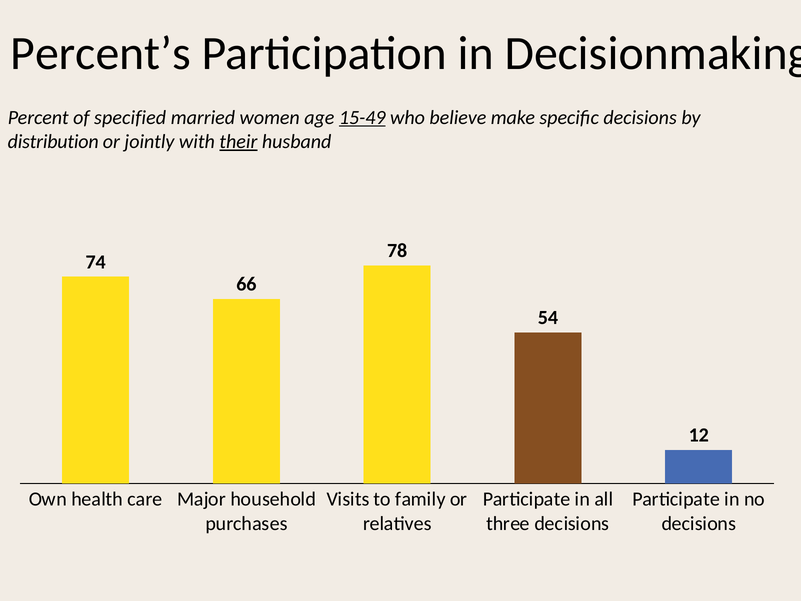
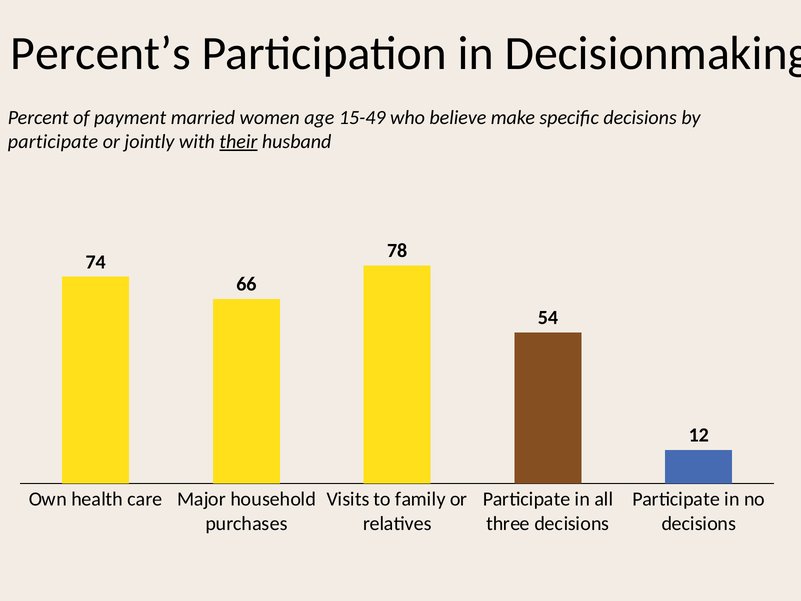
specified: specified -> payment
15-49 underline: present -> none
distribution at (53, 141): distribution -> participate
